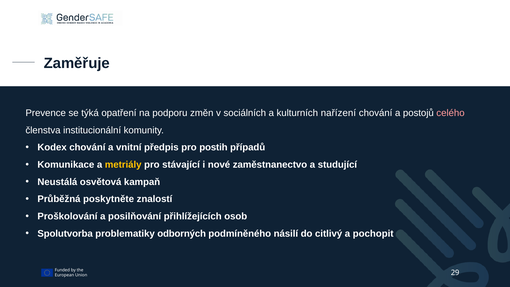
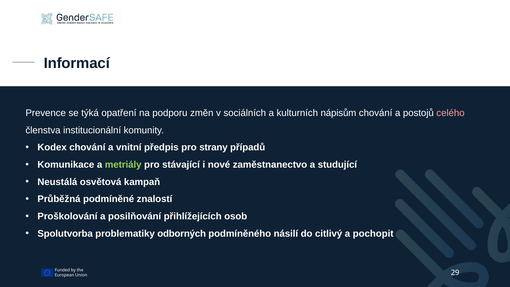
Zaměřuje: Zaměřuje -> Informací
nařízení: nařízení -> nápisům
postih: postih -> strany
metriály colour: yellow -> light green
poskytněte: poskytněte -> podmíněné
